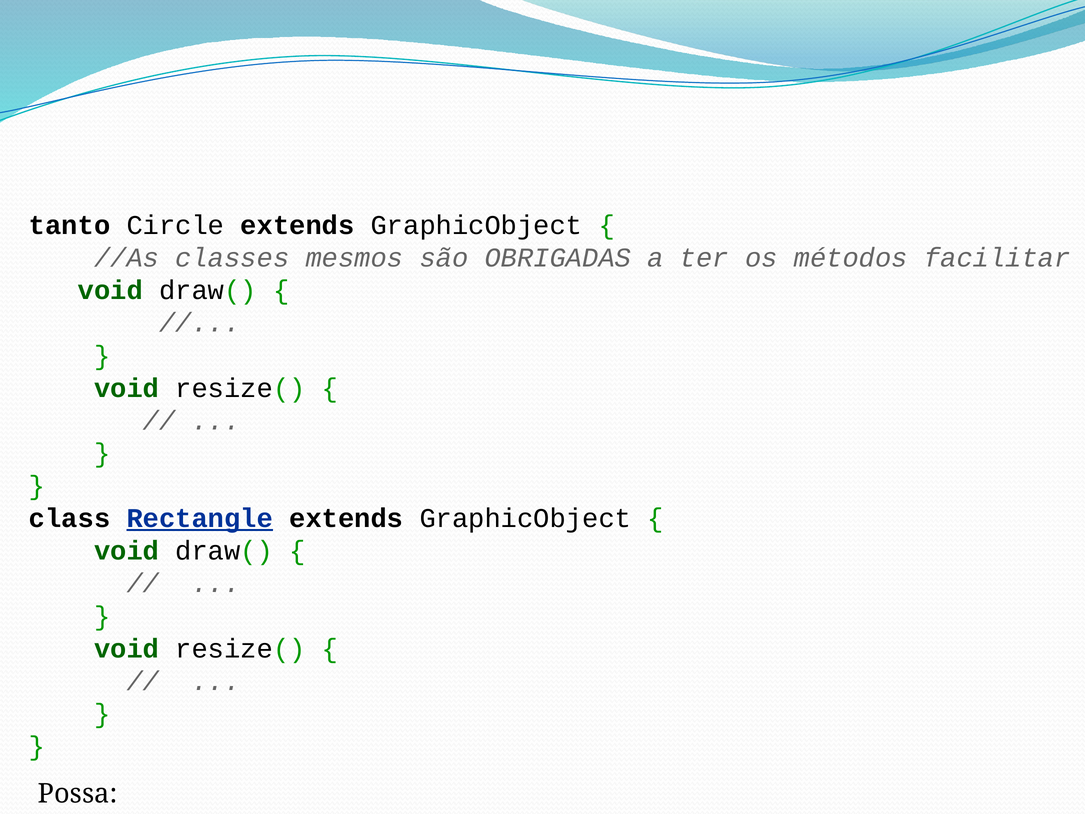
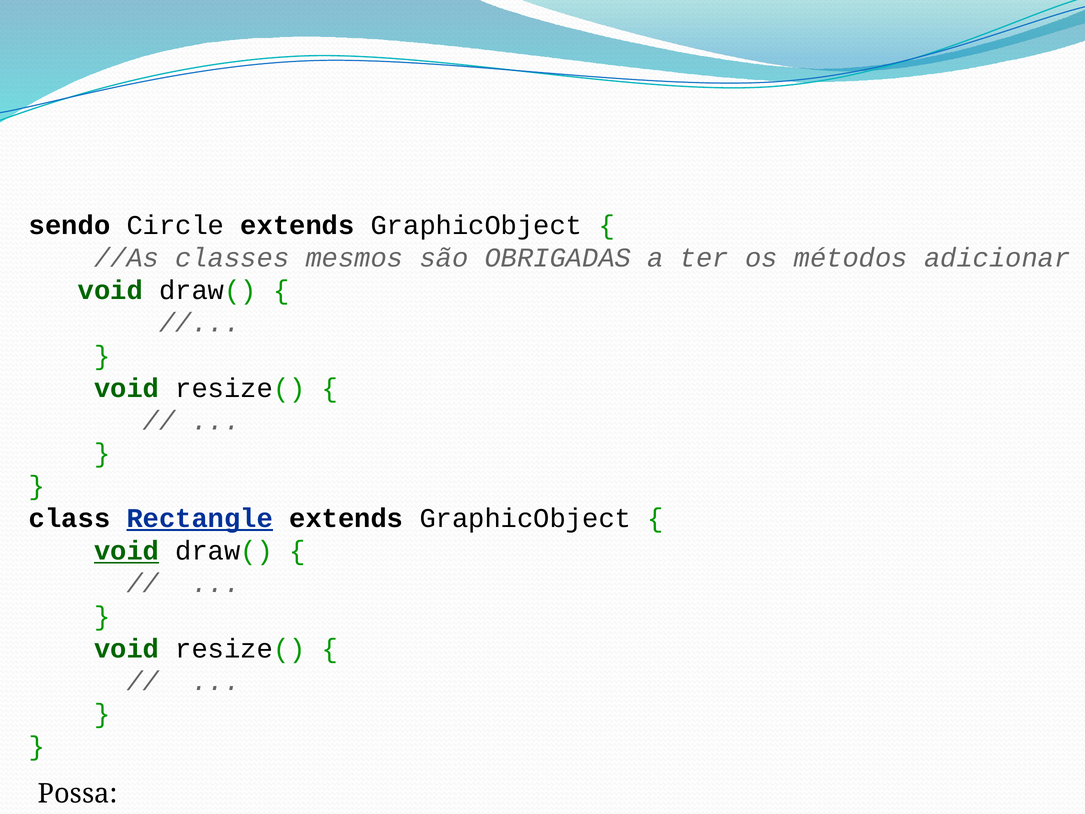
tanto: tanto -> sendo
facilitar: facilitar -> adicionar
void at (127, 551) underline: none -> present
